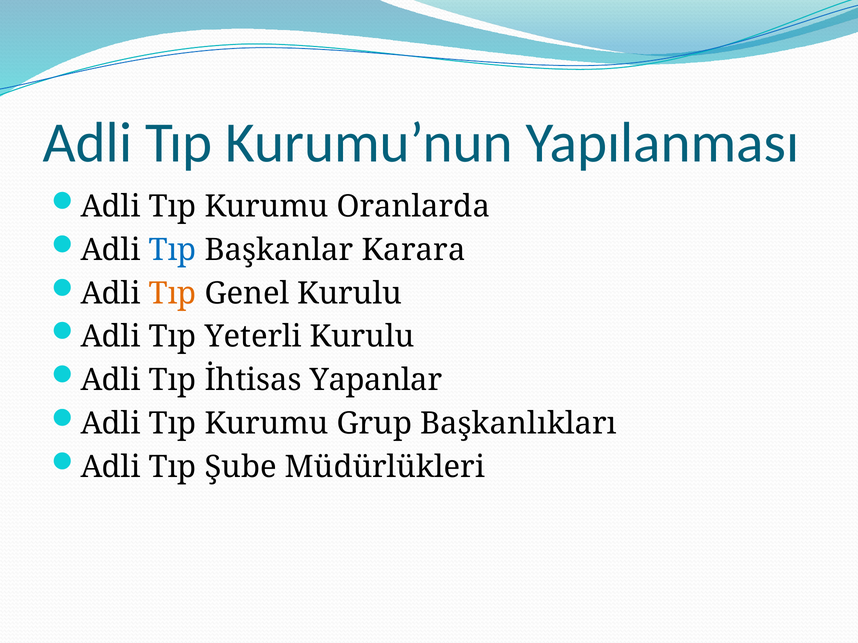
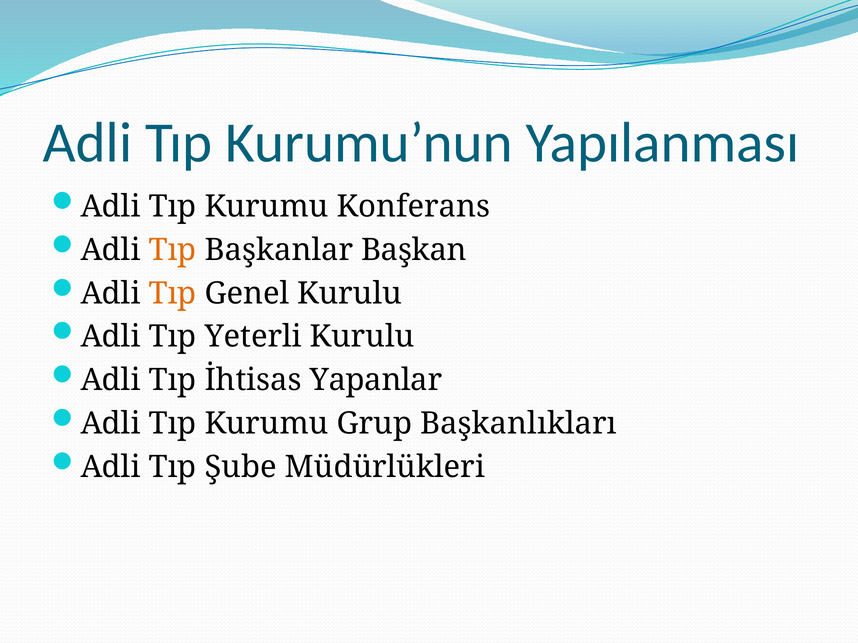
Oranlarda: Oranlarda -> Konferans
Tıp at (173, 250) colour: blue -> orange
Karara: Karara -> Başkan
